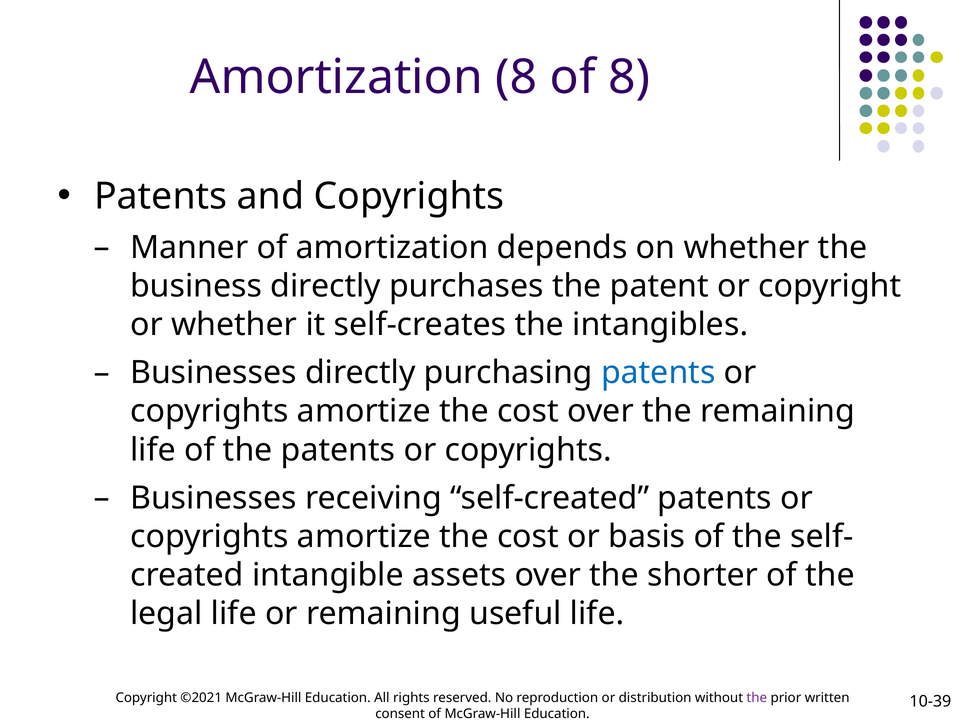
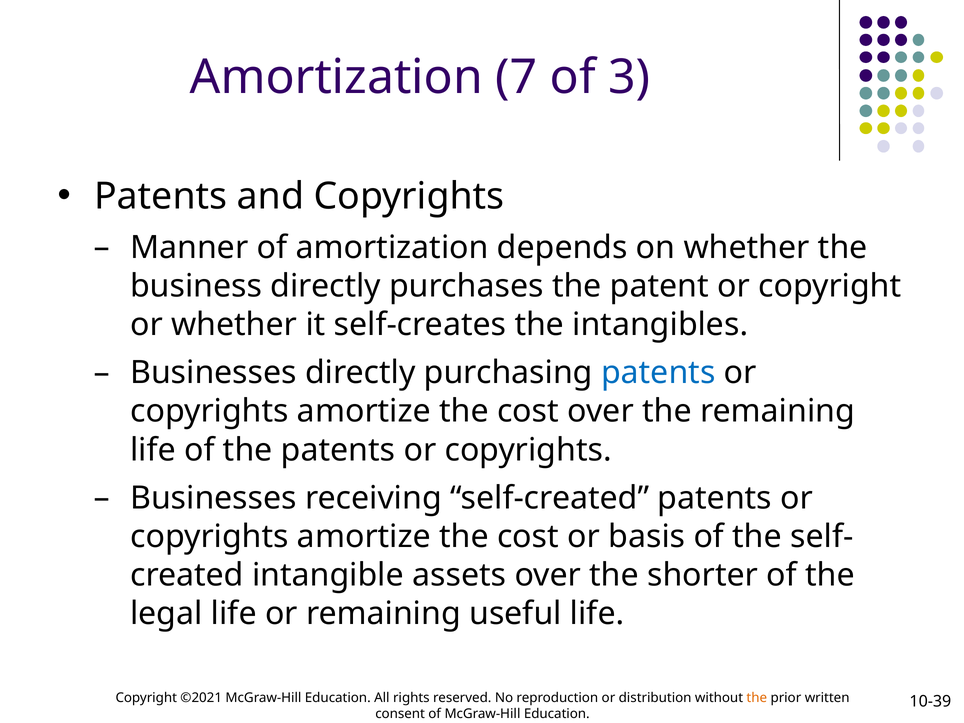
Amortization 8: 8 -> 7
of 8: 8 -> 3
the at (757, 698) colour: purple -> orange
